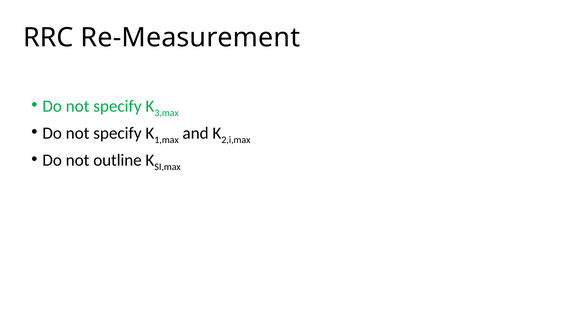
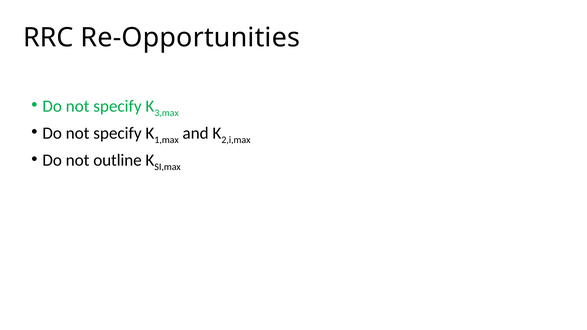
Re-Measurement: Re-Measurement -> Re-Opportunities
